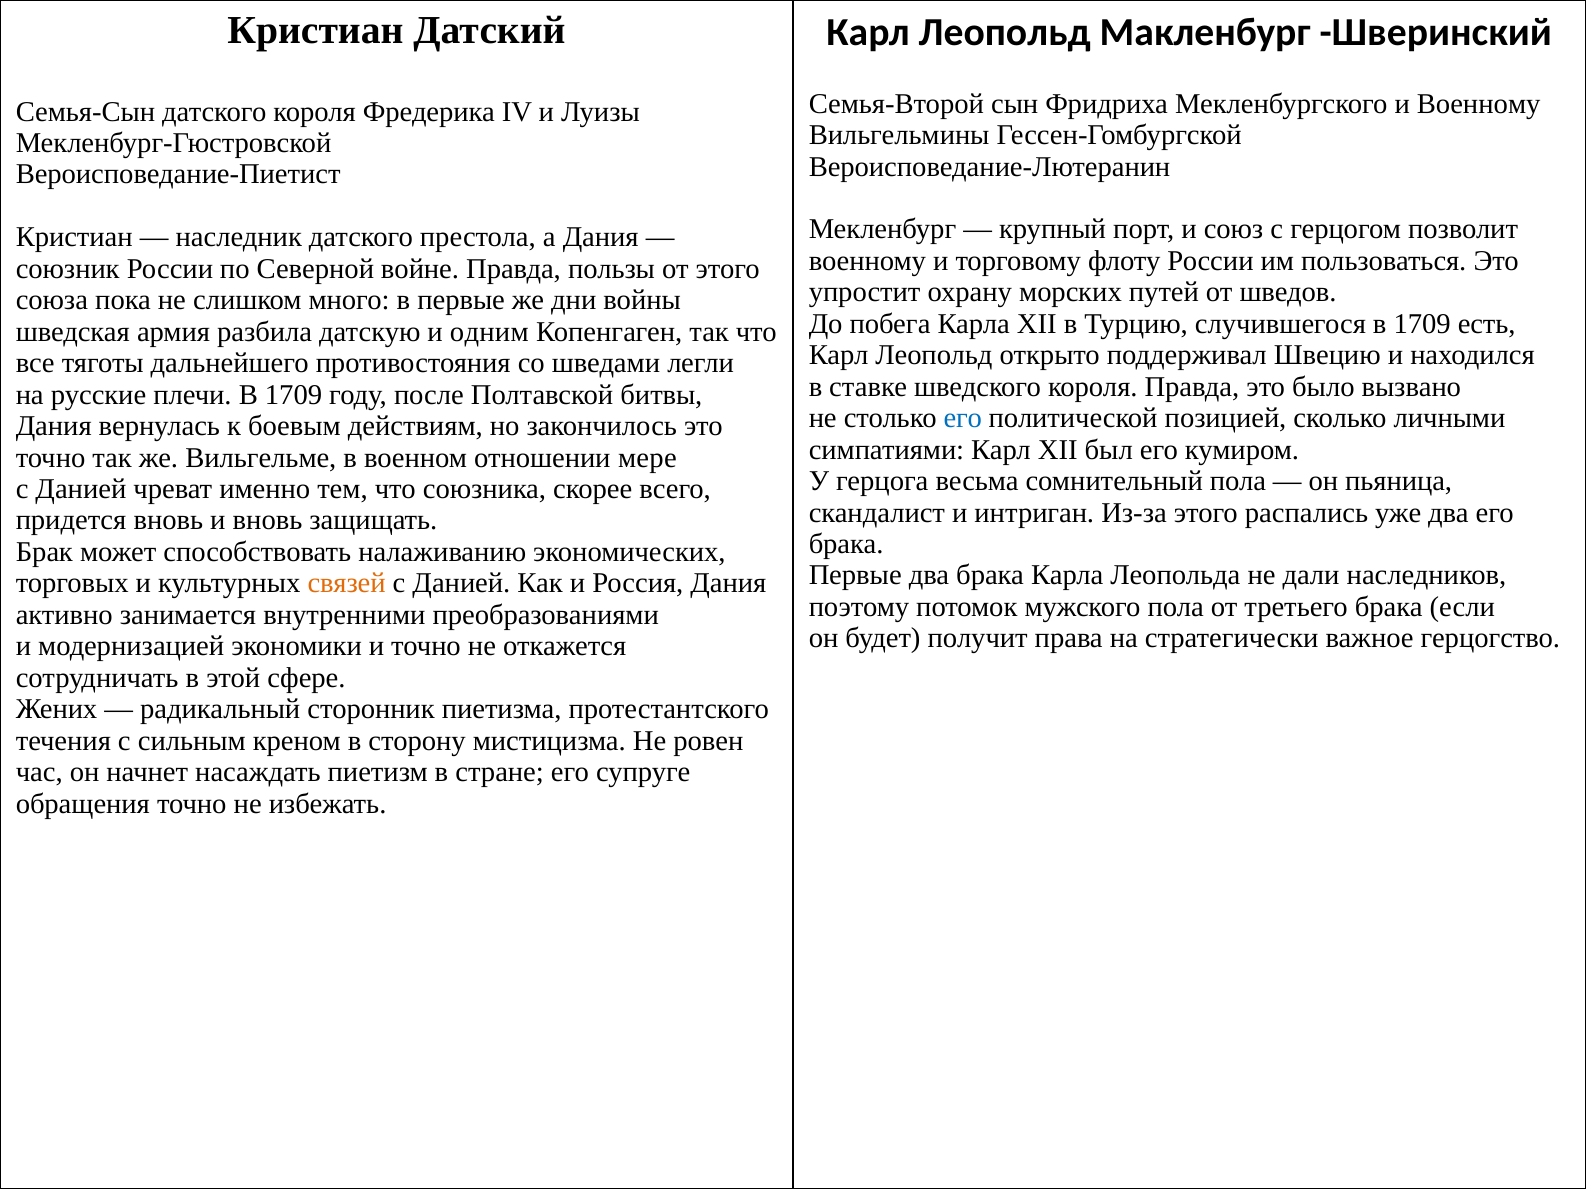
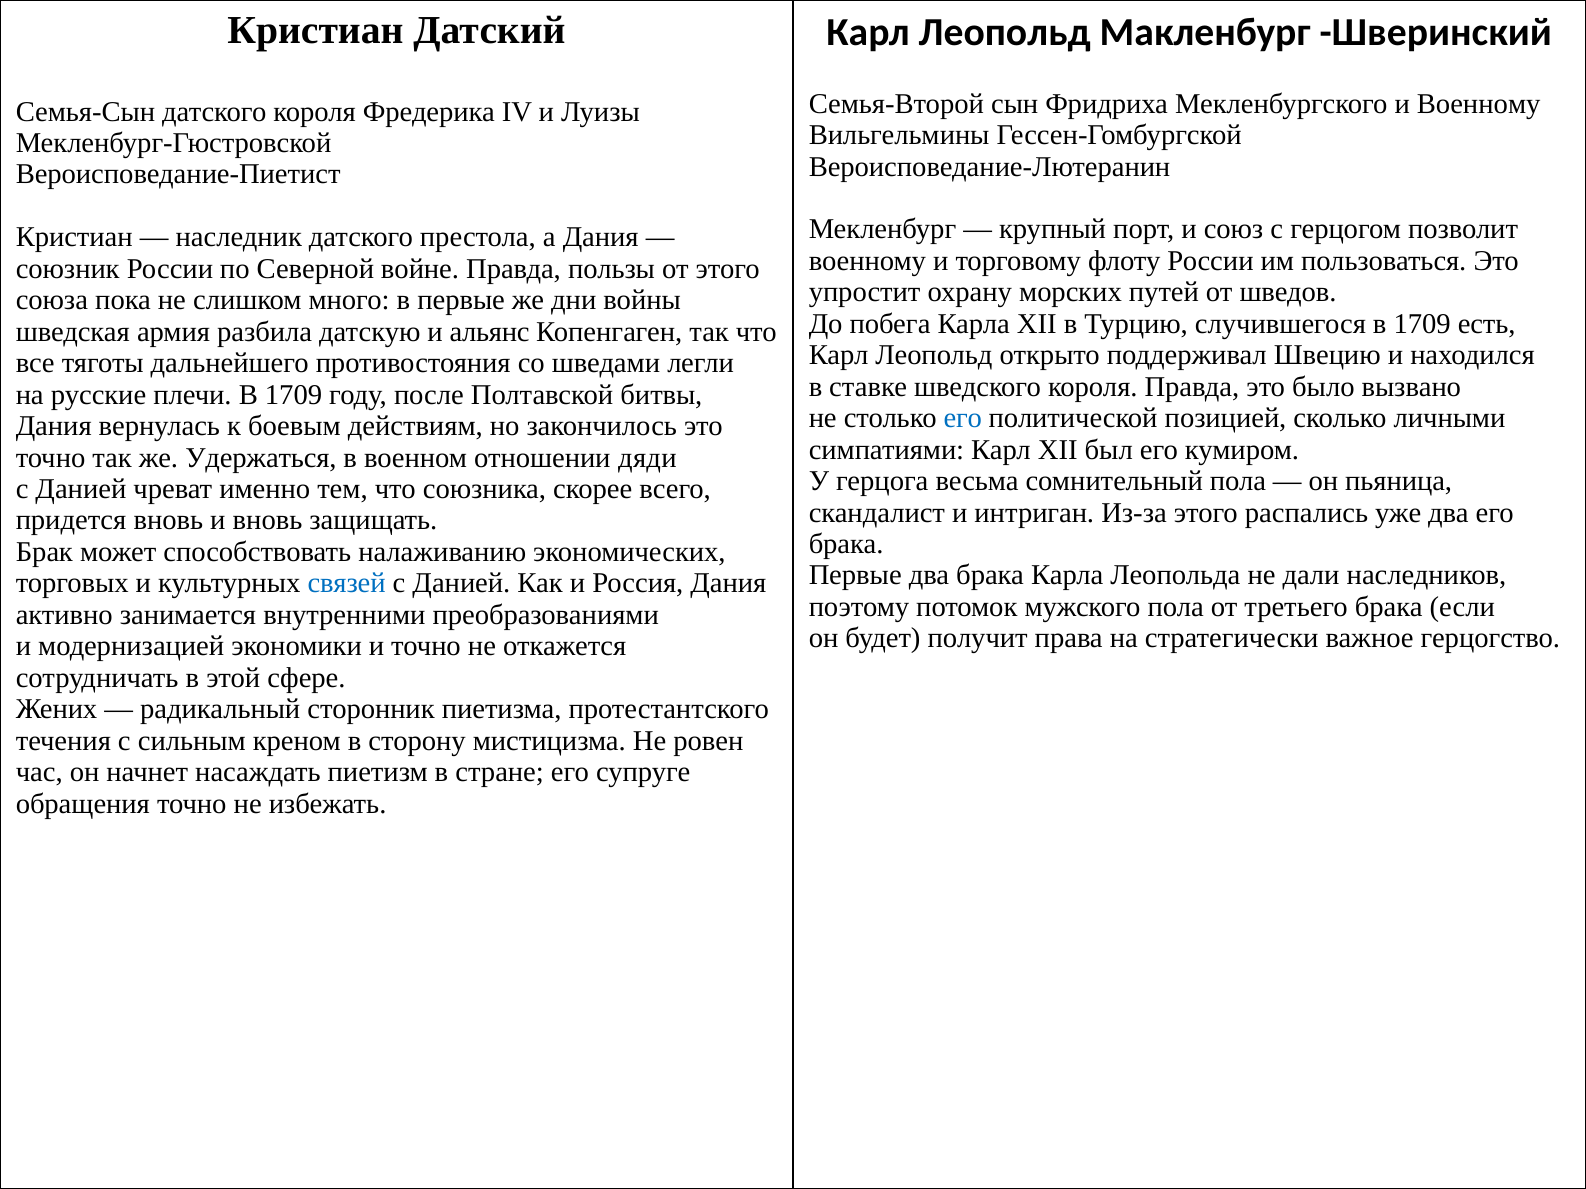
одним: одним -> альянс
Вильгельме: Вильгельме -> Удержаться
мере: мере -> дяди
связей colour: orange -> blue
